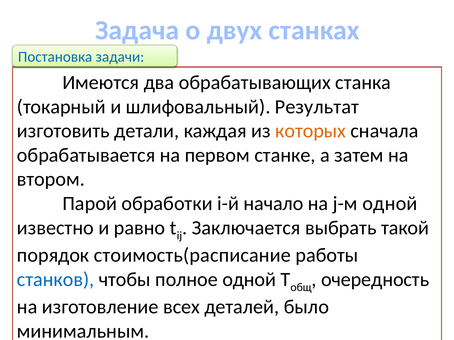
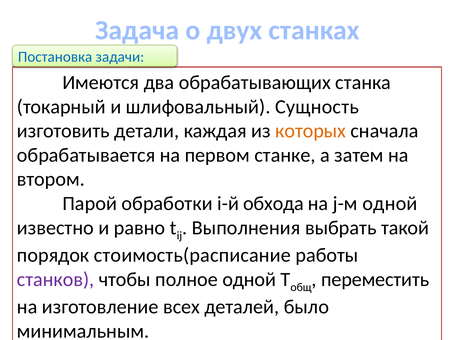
Результат: Результат -> Сущность
начало: начало -> обхода
Заключается: Заключается -> Выполнения
станков colour: blue -> purple
очередность: очередность -> переместить
